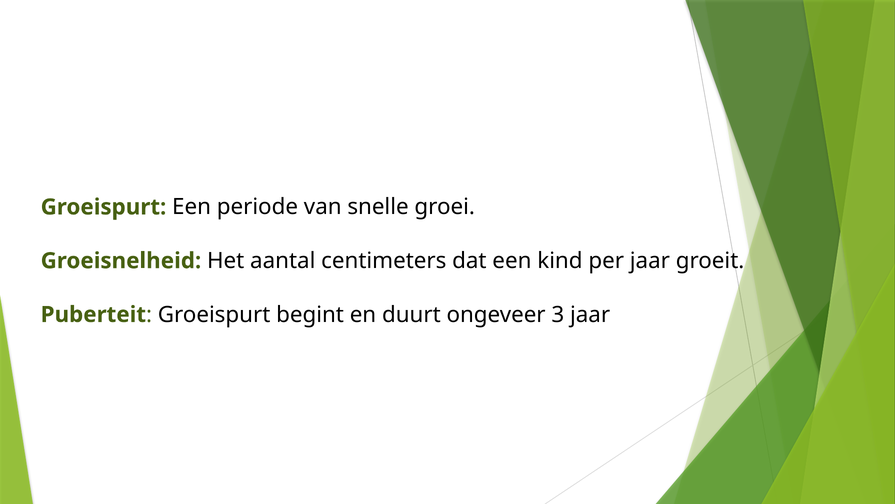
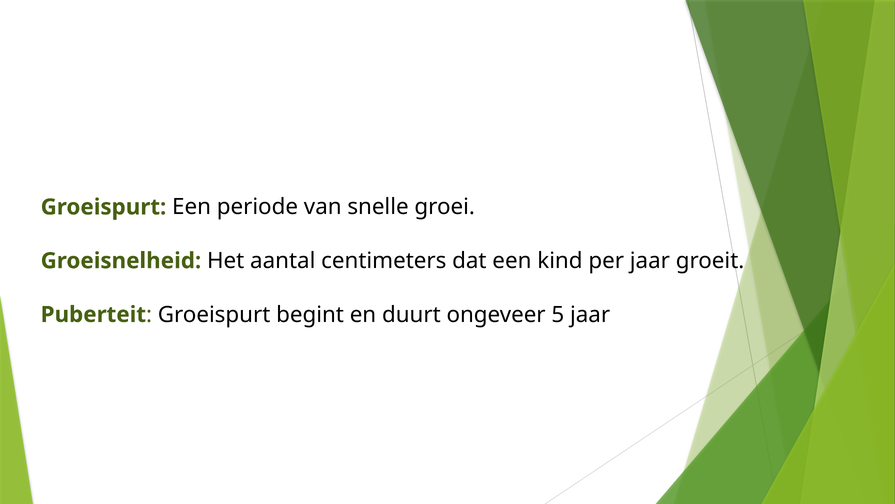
3: 3 -> 5
